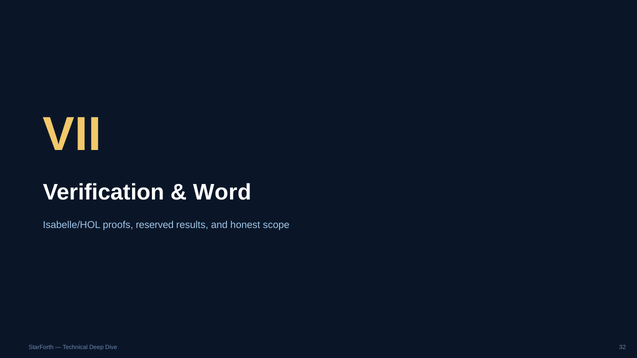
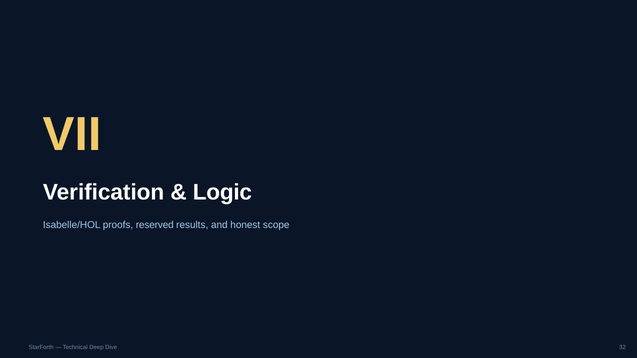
Word: Word -> Logic
